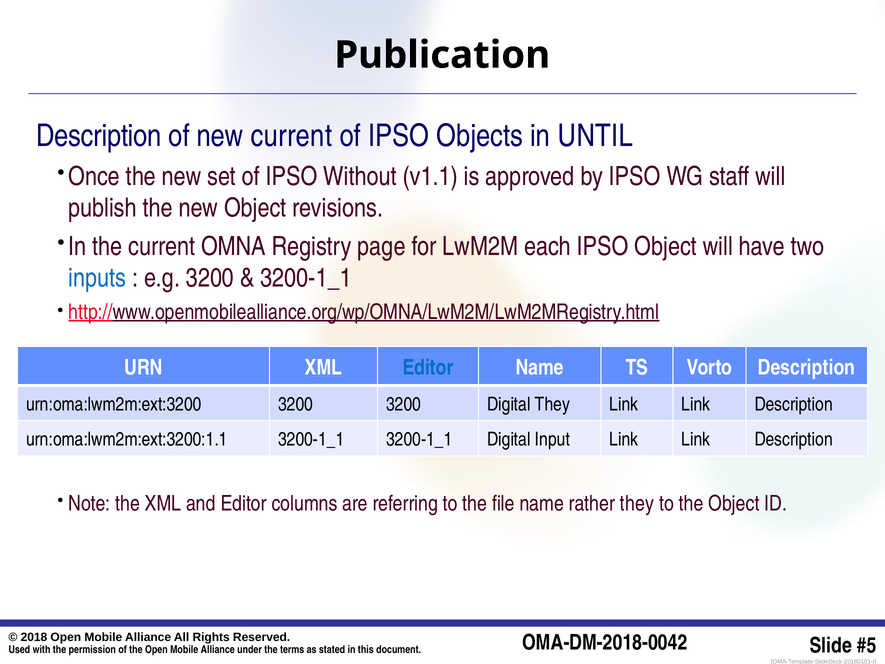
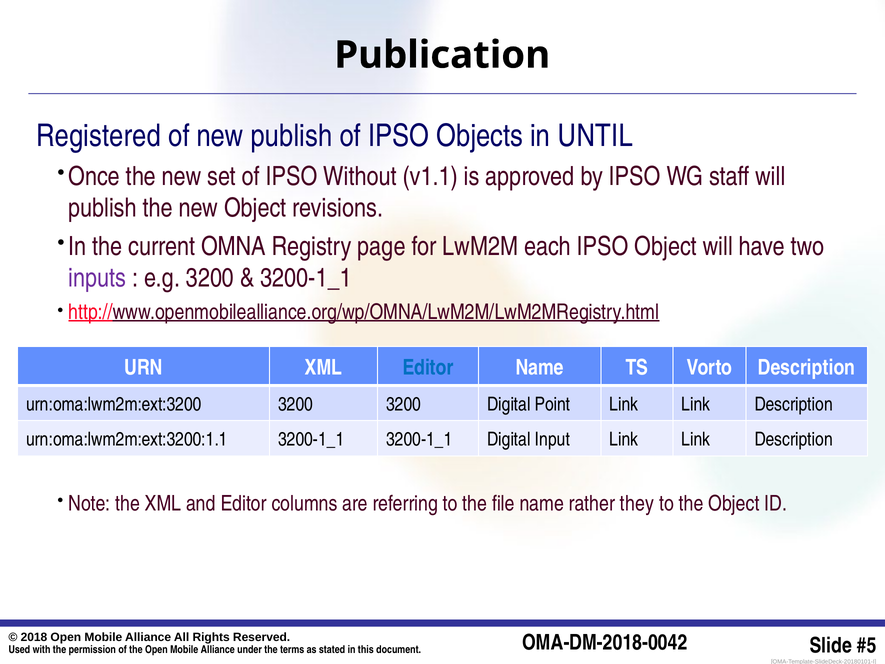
Description at (99, 136): Description -> Registered
new current: current -> publish
inputs colour: blue -> purple
Digital They: They -> Point
